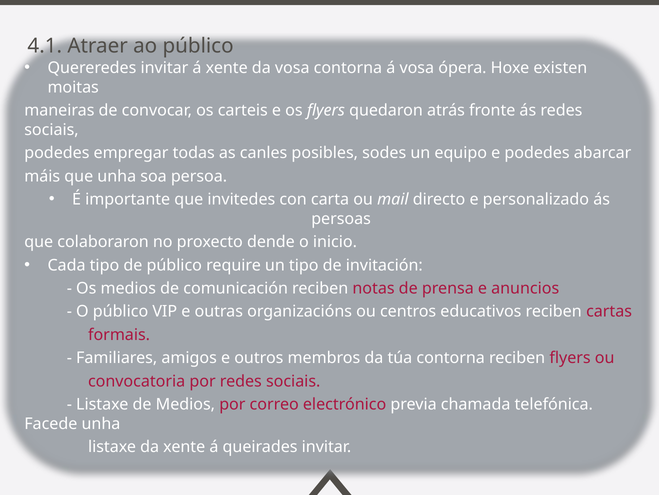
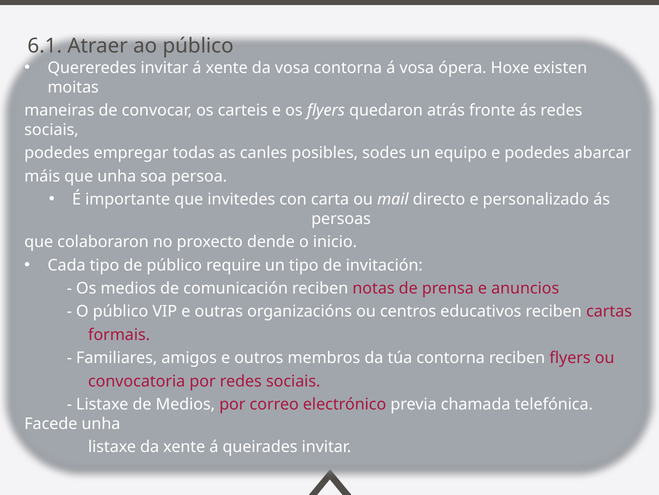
4.1: 4.1 -> 6.1
